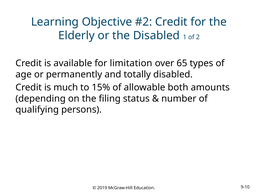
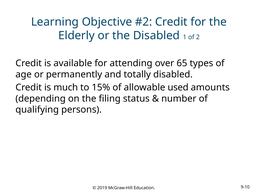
limitation: limitation -> attending
both: both -> used
